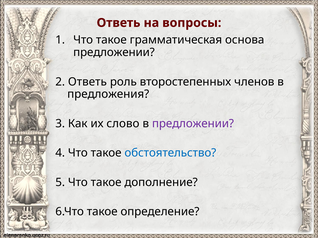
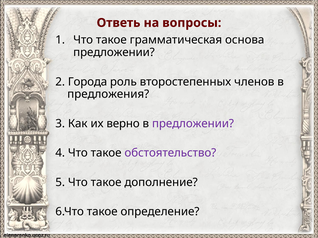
2 Ответь: Ответь -> Города
слово: слово -> верно
обстоятельство colour: blue -> purple
